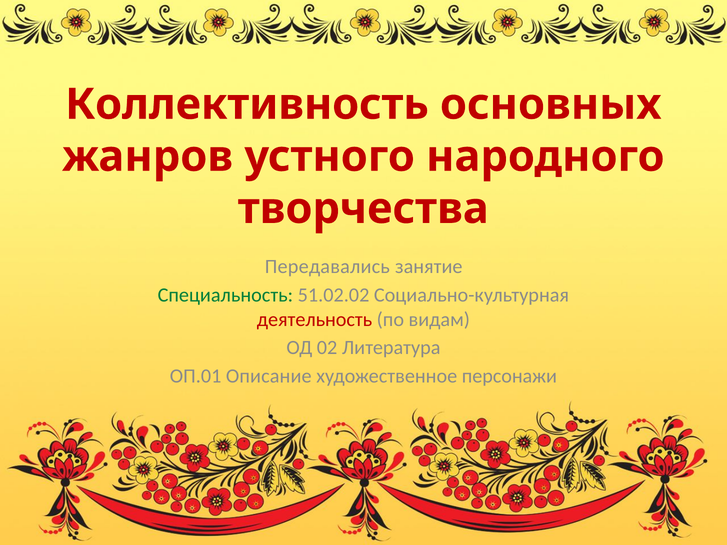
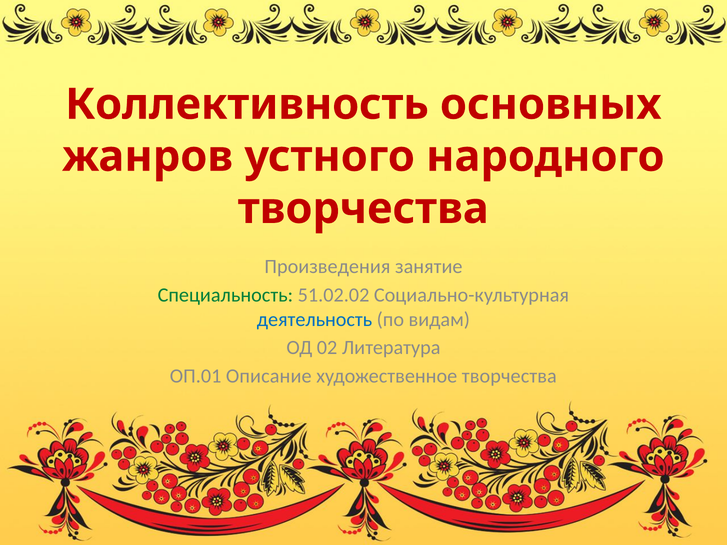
Передавались: Передавались -> Произведения
деятельность colour: red -> blue
художественное персонажи: персонажи -> творчества
